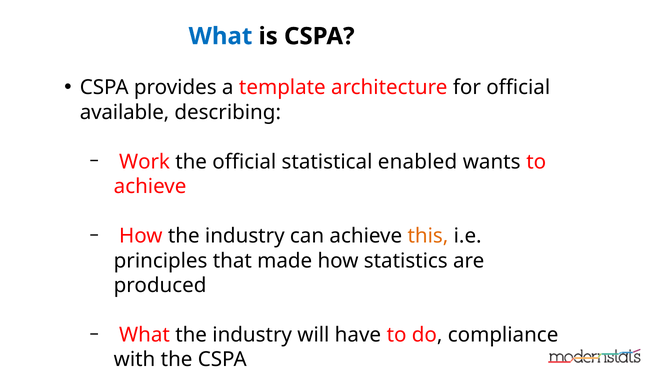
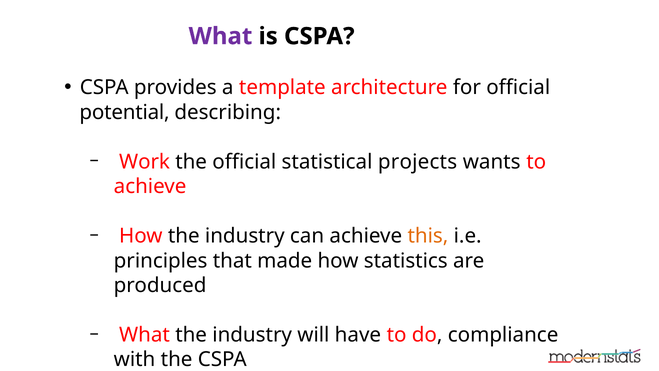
What at (220, 36) colour: blue -> purple
available: available -> potential
enabled: enabled -> projects
